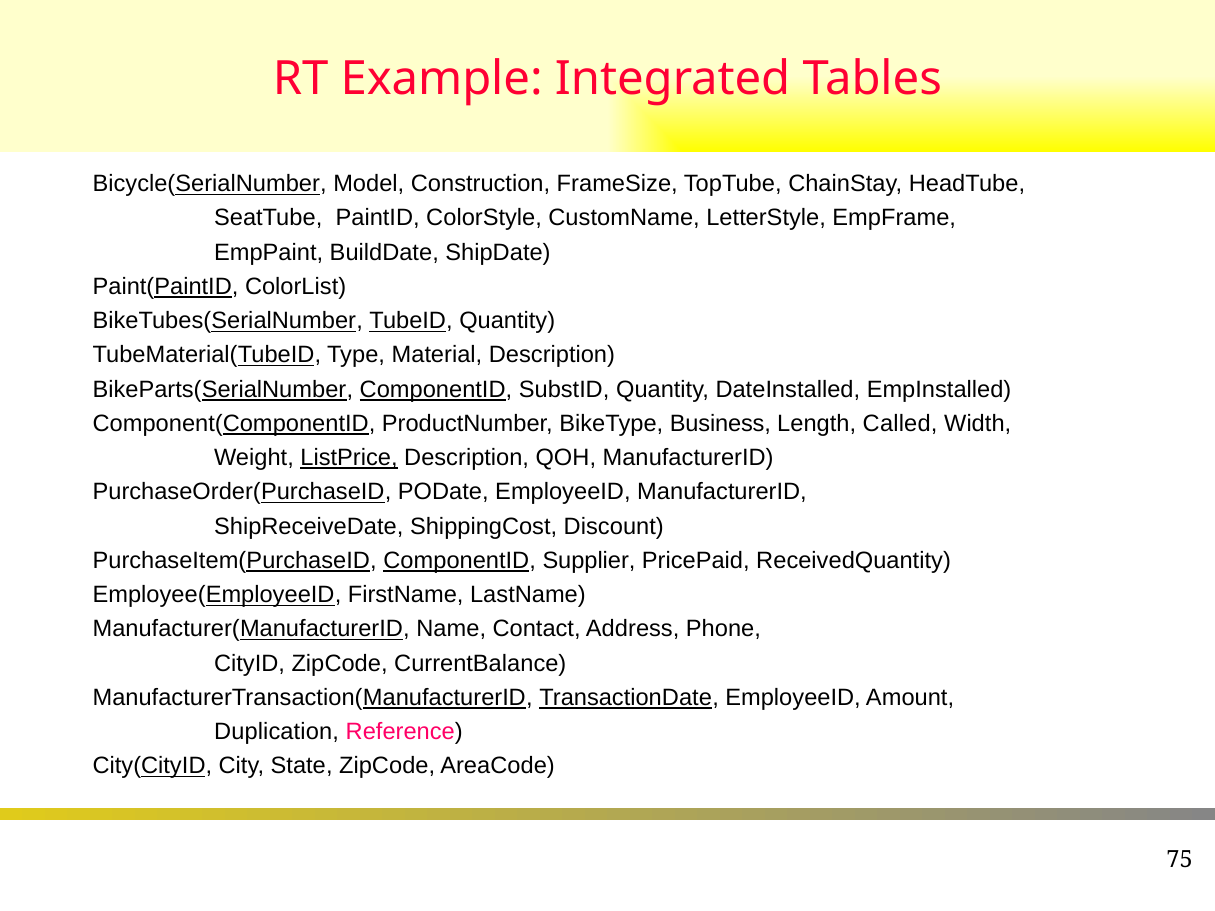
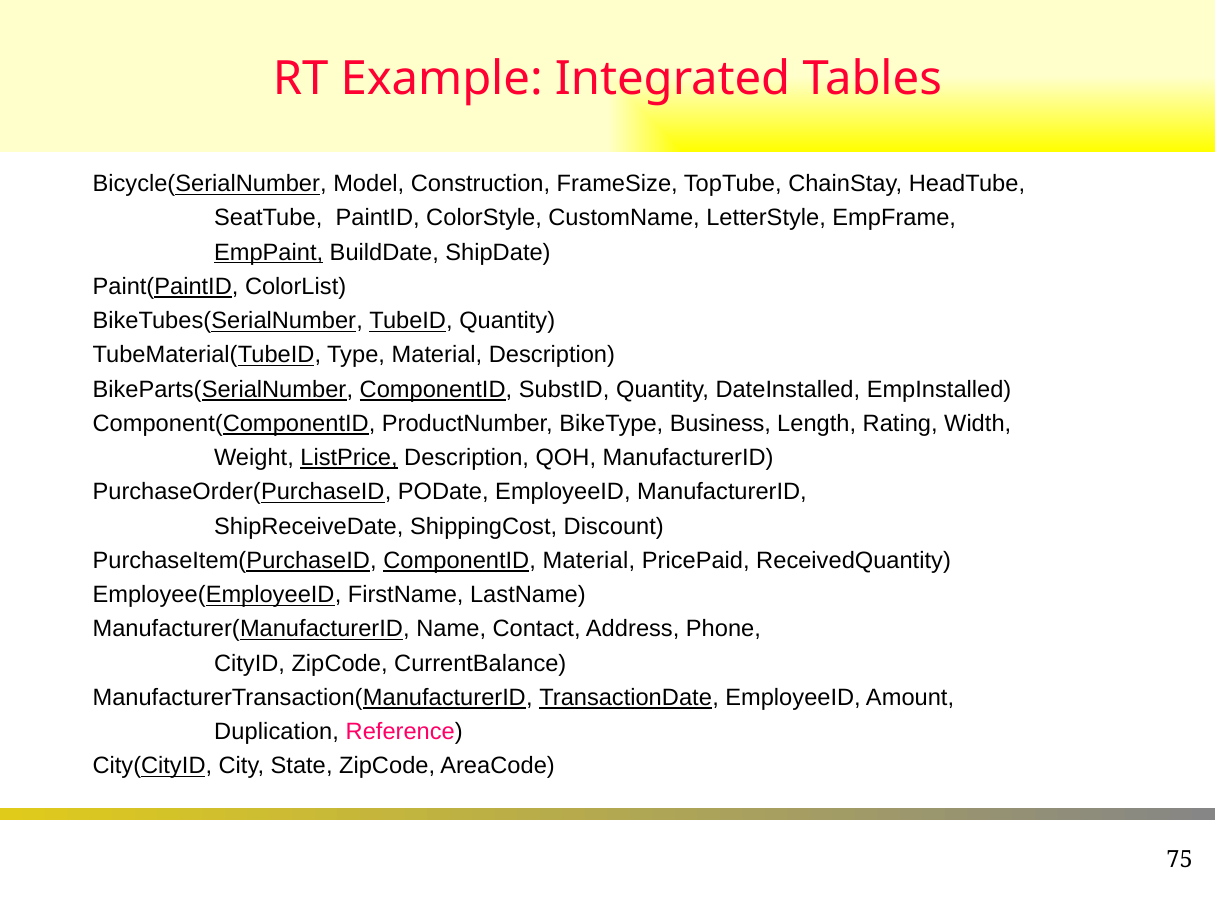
EmpPaint underline: none -> present
Called: Called -> Rating
ComponentID Supplier: Supplier -> Material
